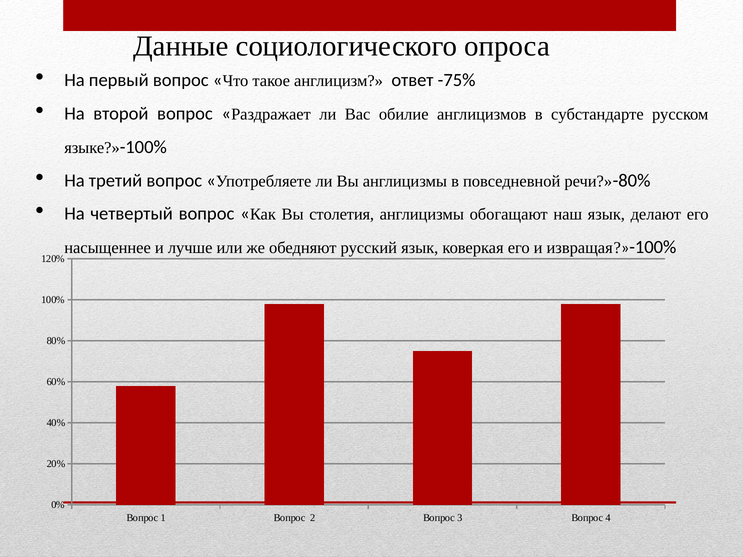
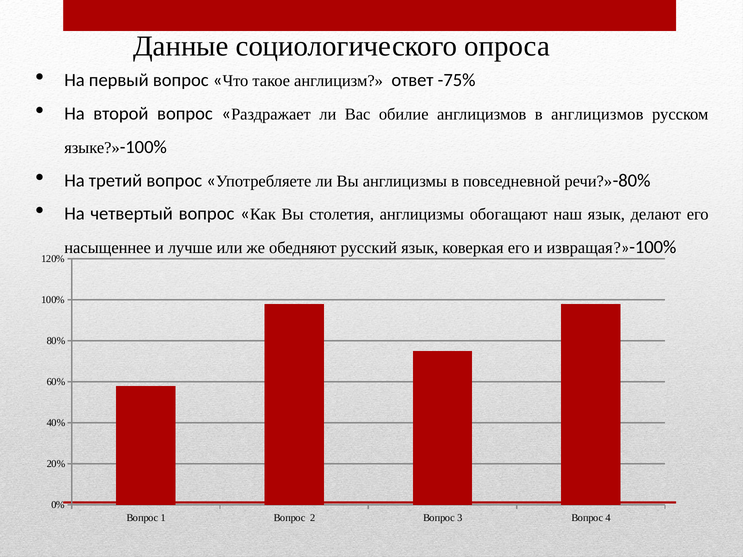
в субстандарте: субстандарте -> англицизмов
